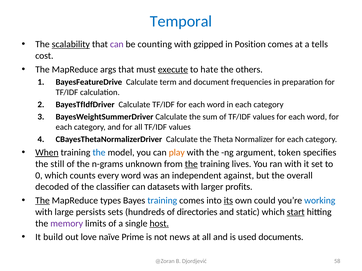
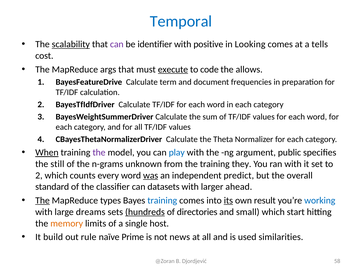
counting: counting -> identifier
gzipped: gzipped -> positive
Position: Position -> Looking
hate: hate -> code
others: others -> allows
the at (99, 153) colour: blue -> purple
play colour: orange -> blue
token: token -> public
the at (191, 164) underline: present -> none
lives: lives -> they
0 at (39, 176): 0 -> 2
was underline: none -> present
against: against -> predict
decoded: decoded -> standard
profits: profits -> ahead
could: could -> result
persists: persists -> dreams
hundreds underline: none -> present
static: static -> small
start underline: present -> none
memory colour: purple -> orange
host underline: present -> none
love: love -> rule
documents: documents -> similarities
